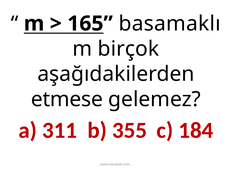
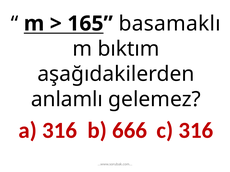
birçok: birçok -> bıktım
etmese: etmese -> anlamlı
a 311: 311 -> 316
355: 355 -> 666
c 184: 184 -> 316
